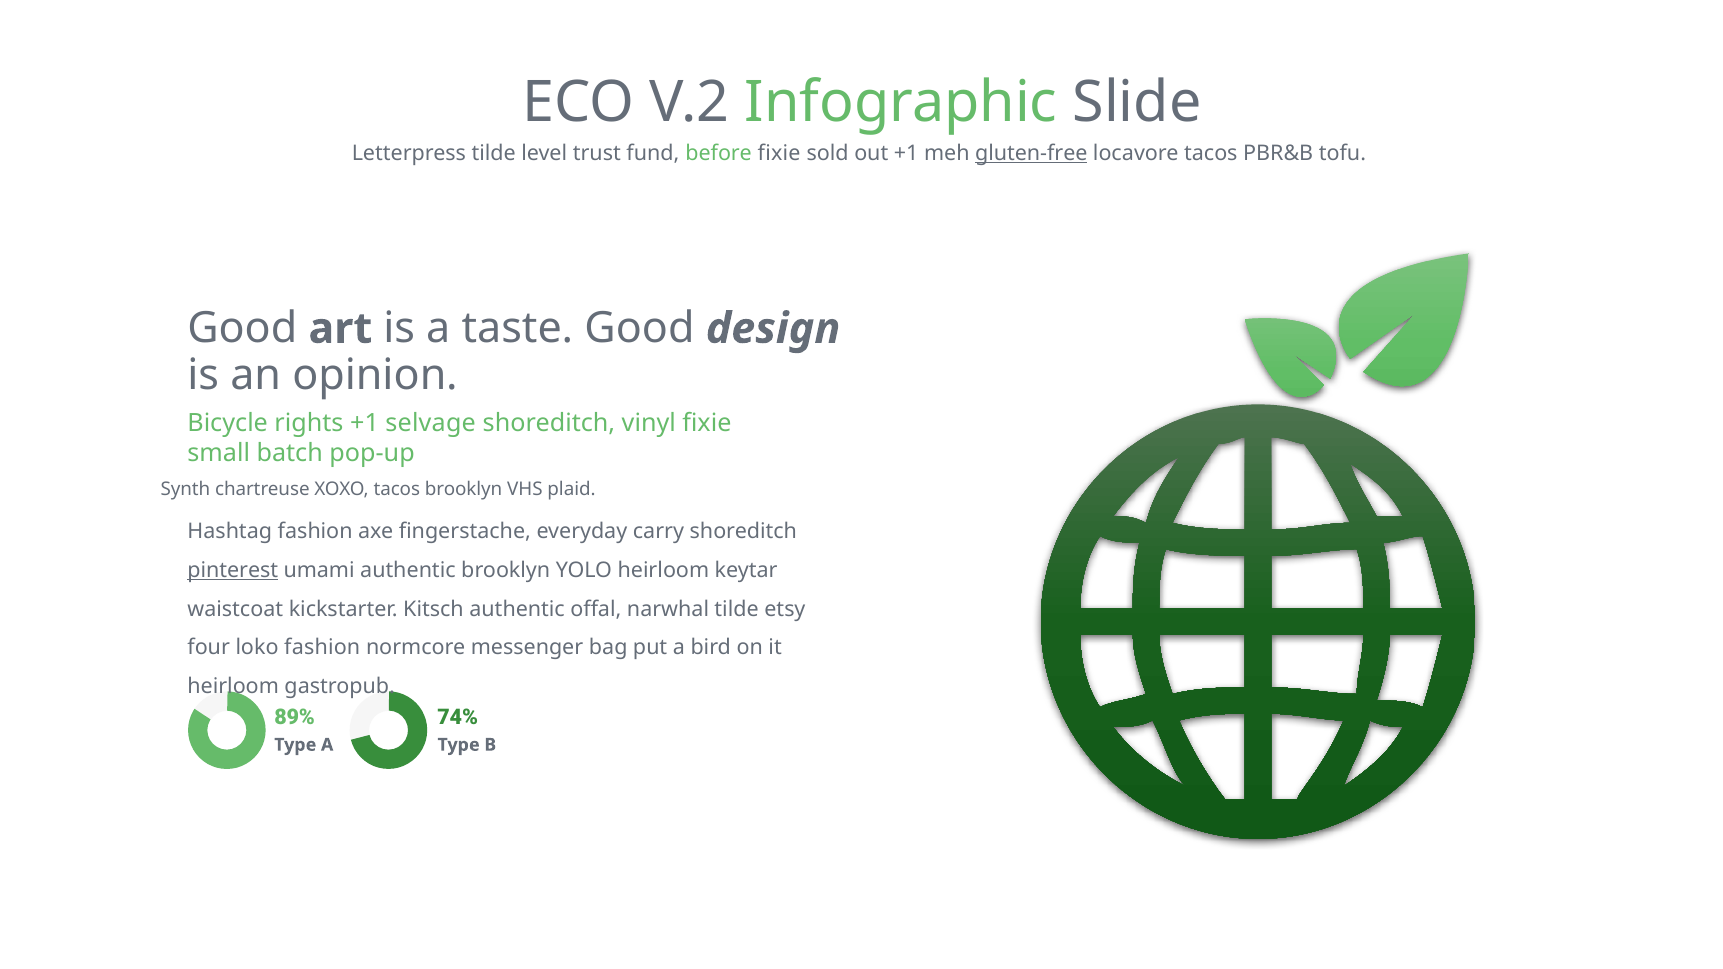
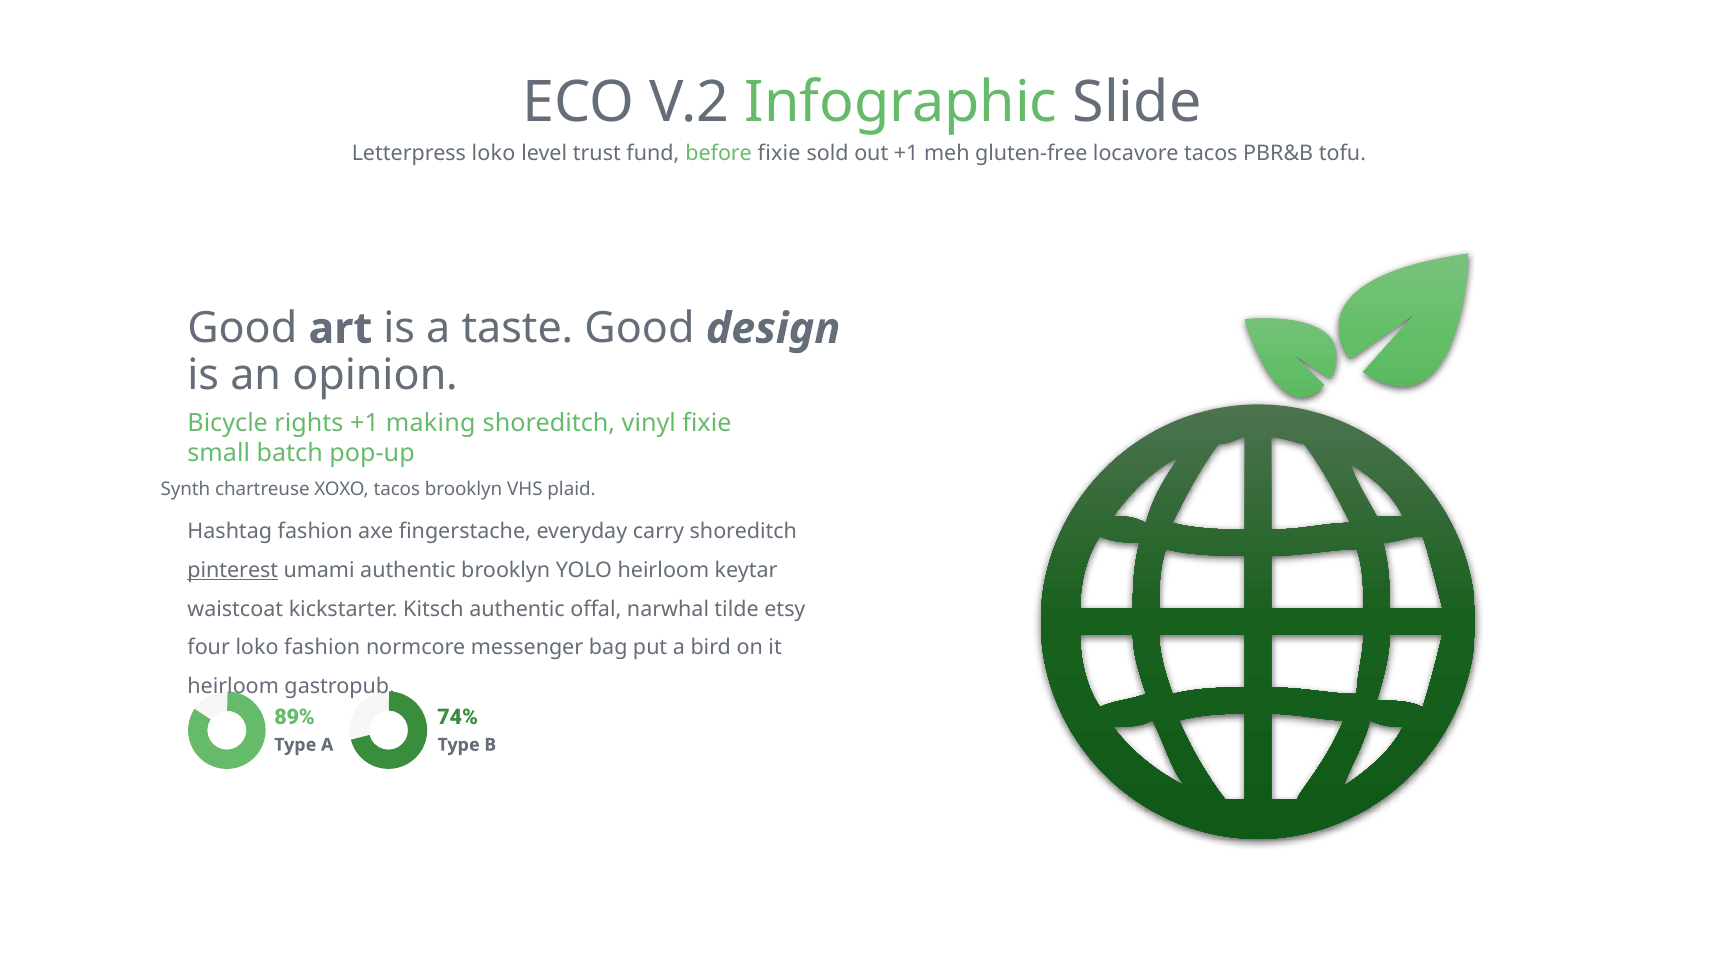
Letterpress tilde: tilde -> loko
gluten-free underline: present -> none
selvage: selvage -> making
